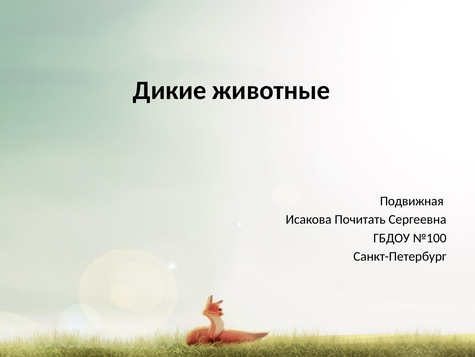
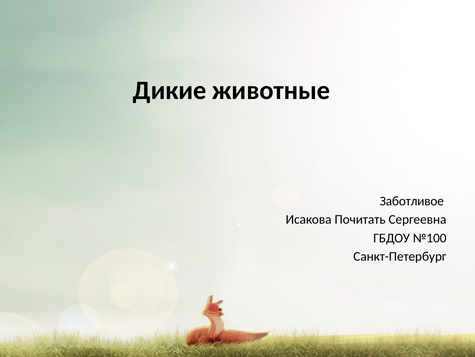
Подвижная: Подвижная -> Заботливое
